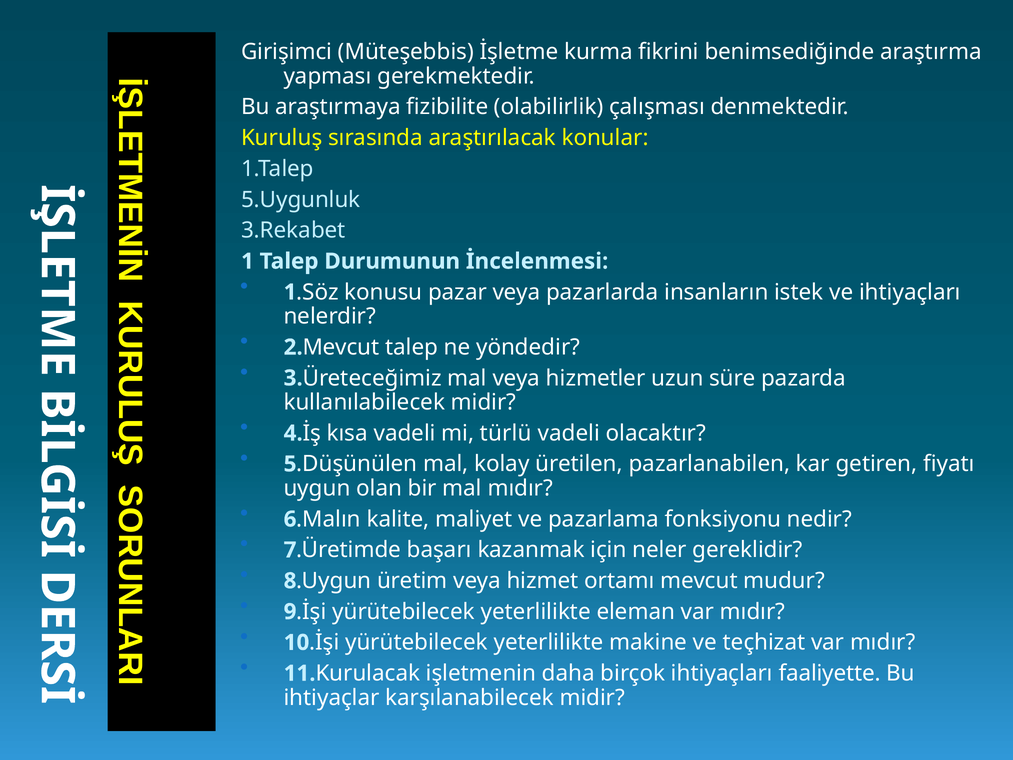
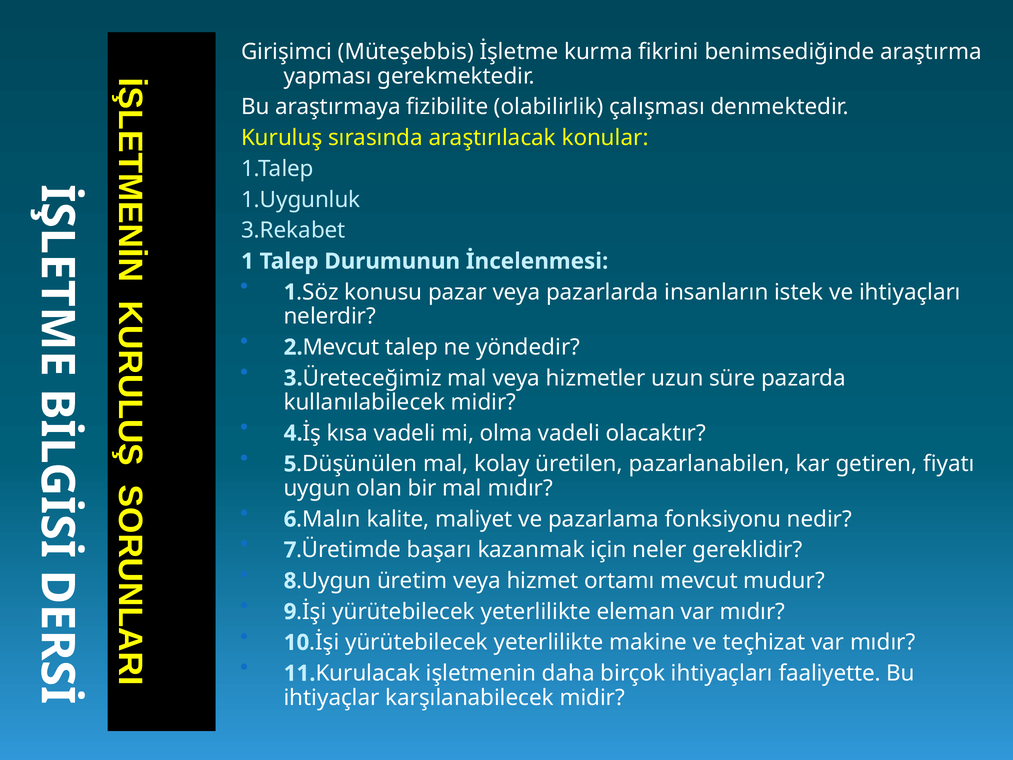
5.Uygunluk: 5.Uygunluk -> 1.Uygunluk
türlü: türlü -> olma
